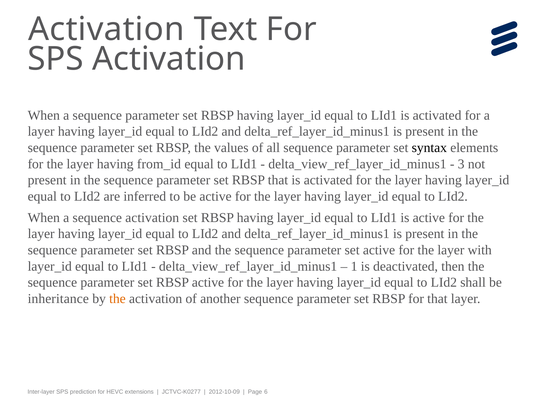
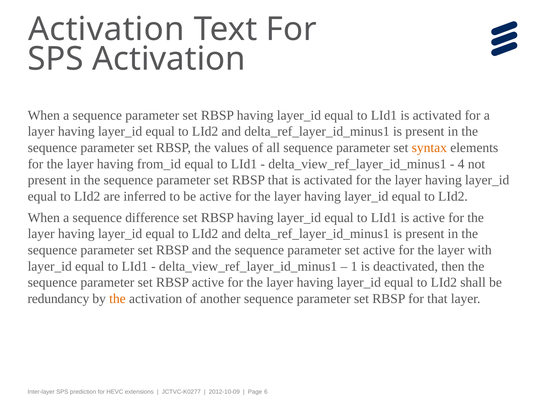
syntax colour: black -> orange
3: 3 -> 4
sequence activation: activation -> difference
inheritance: inheritance -> redundancy
